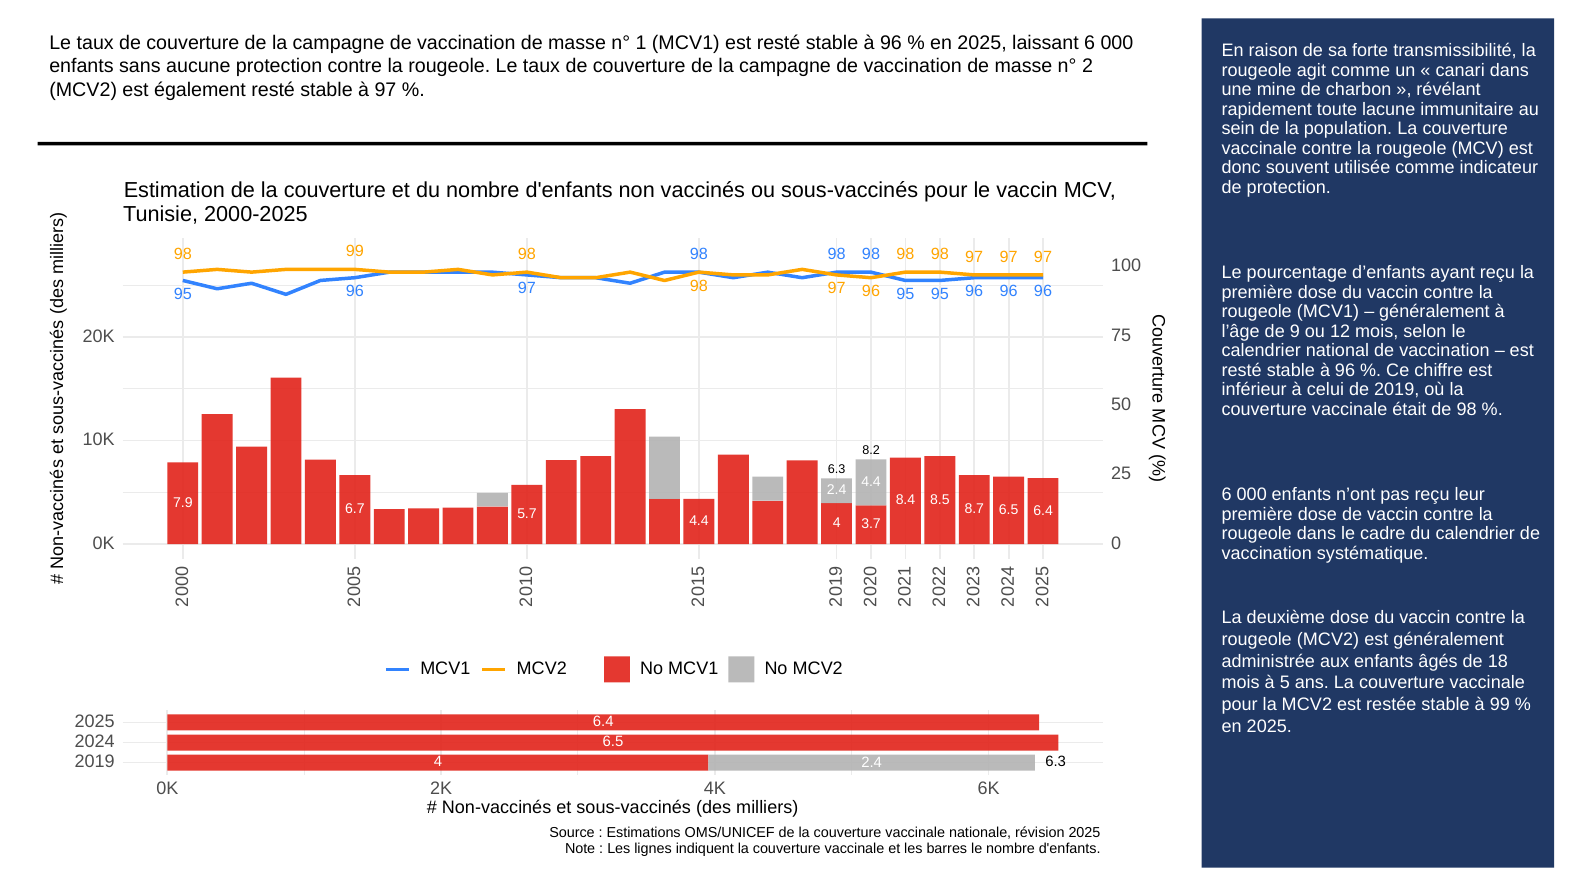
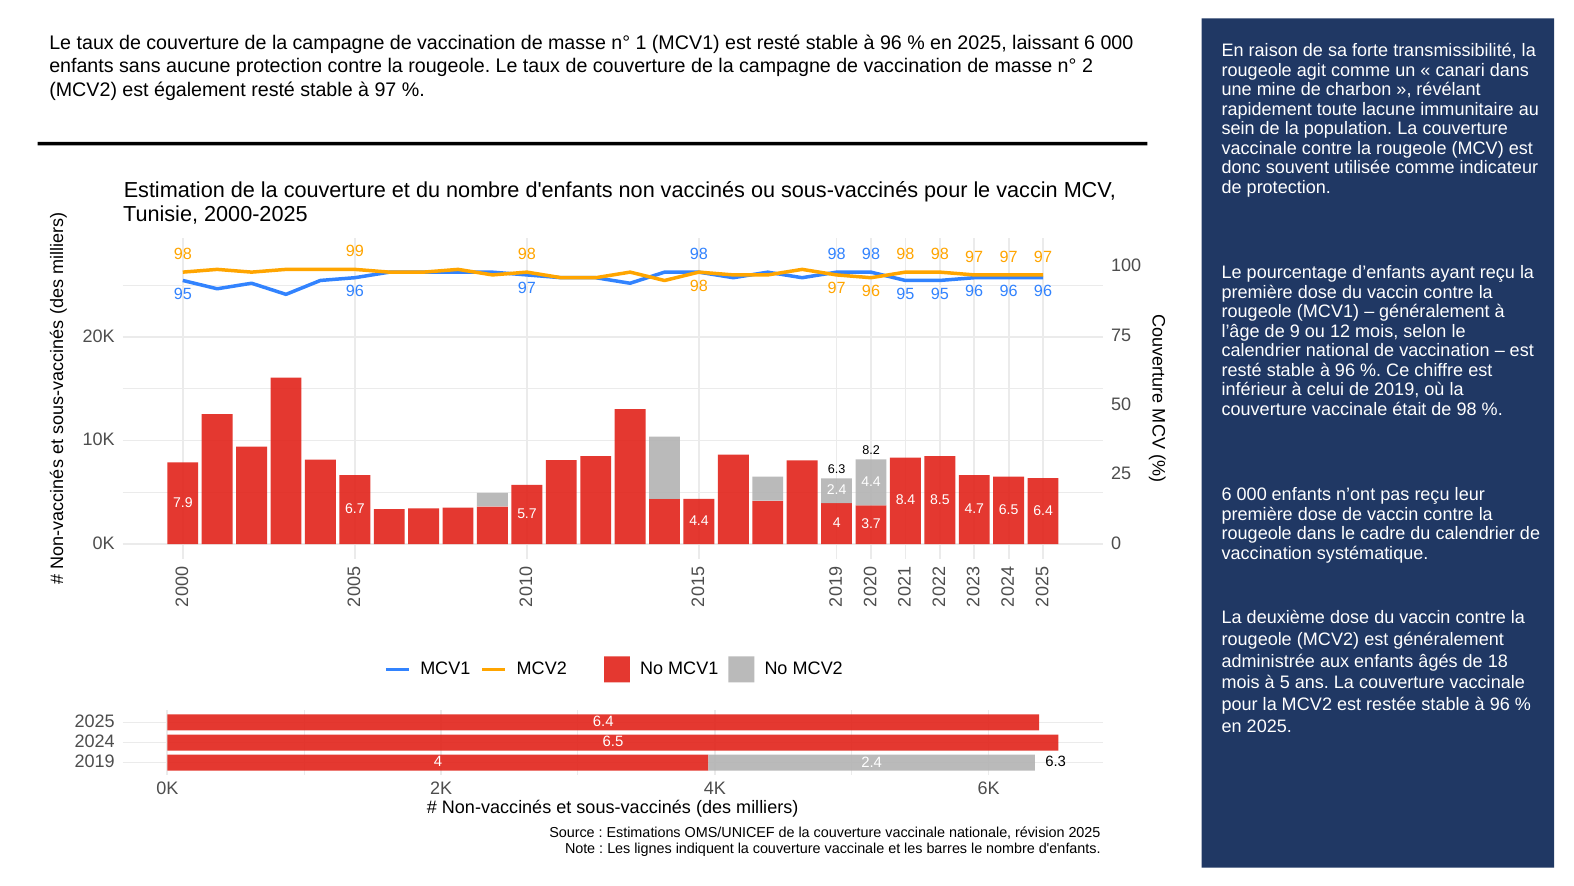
8.7: 8.7 -> 4.7
restée stable à 99: 99 -> 96
